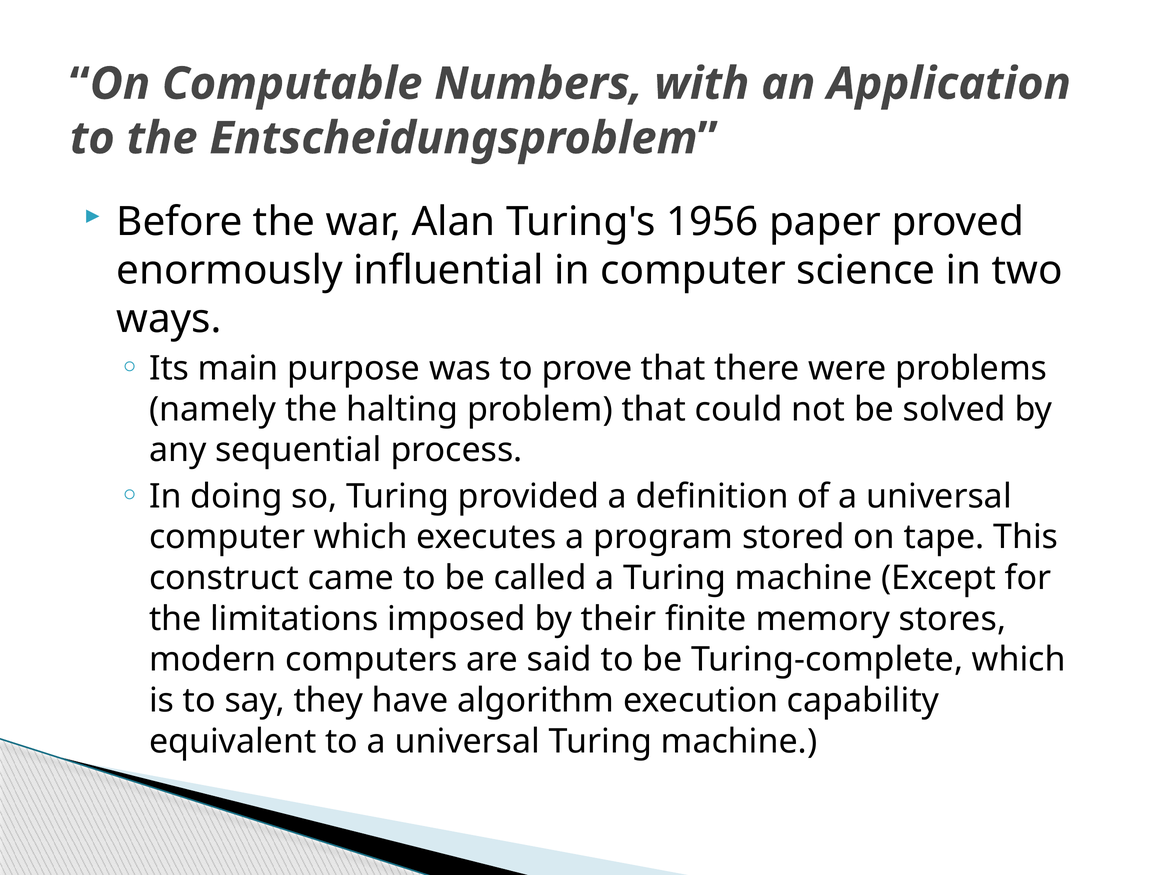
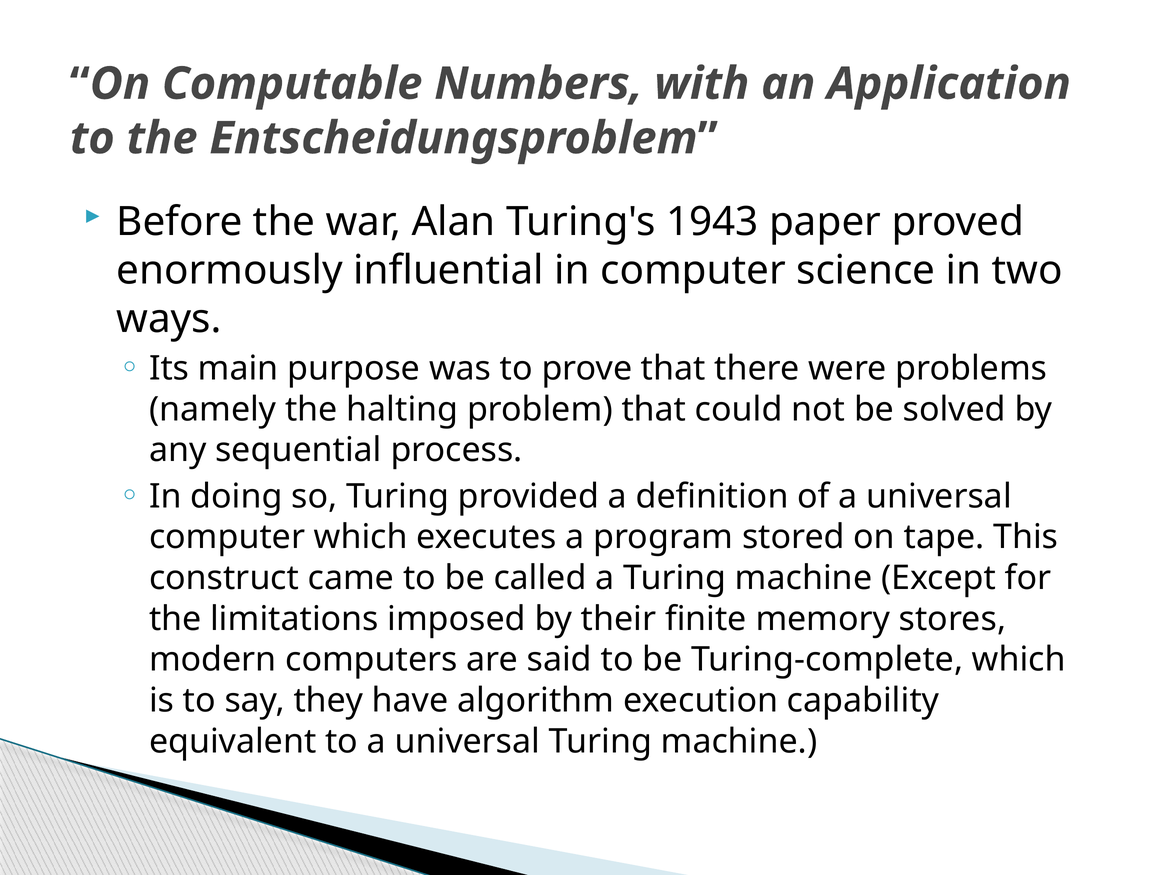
1956: 1956 -> 1943
